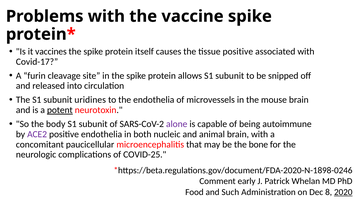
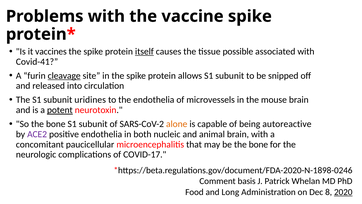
itself underline: none -> present
tissue positive: positive -> possible
Covid-17: Covid-17 -> Covid-41
cleavage underline: none -> present
So the body: body -> bone
alone colour: purple -> orange
autoimmune: autoimmune -> autoreactive
COVID-25: COVID-25 -> COVID-17
early: early -> basis
Such: Such -> Long
